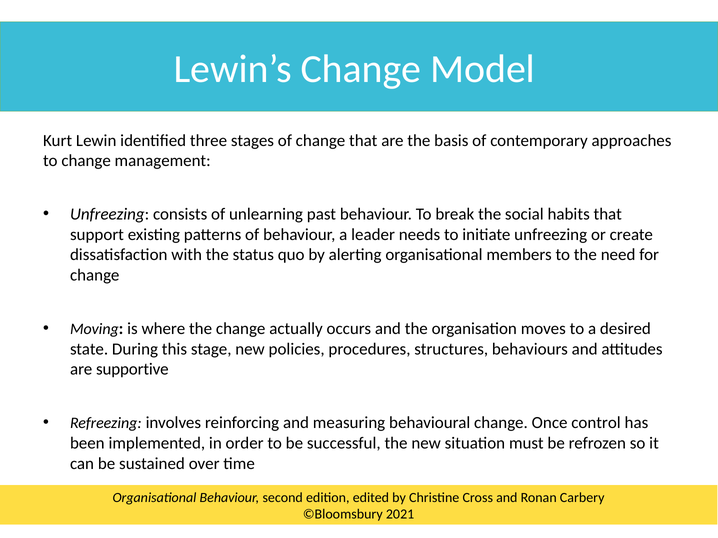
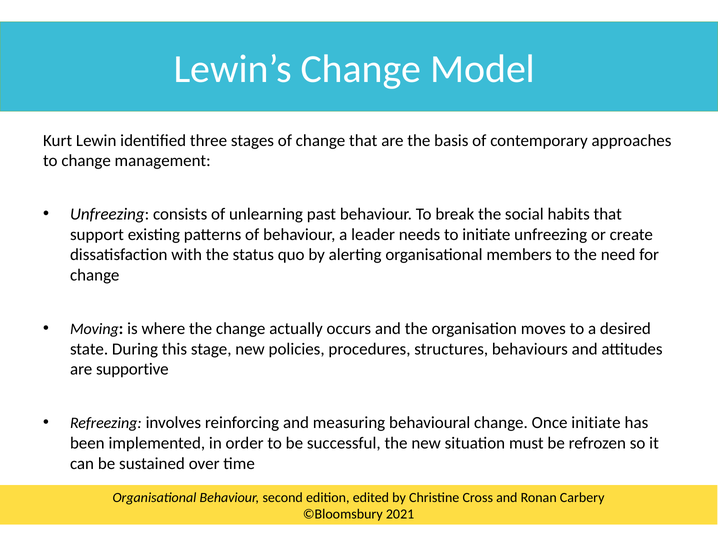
Once control: control -> initiate
